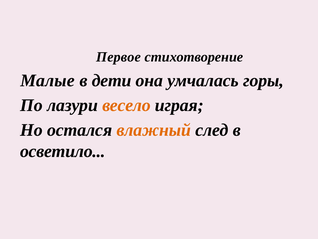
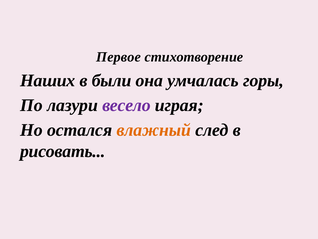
Малые: Малые -> Наших
дети: дети -> были
весело colour: orange -> purple
осветило: осветило -> рисовать
